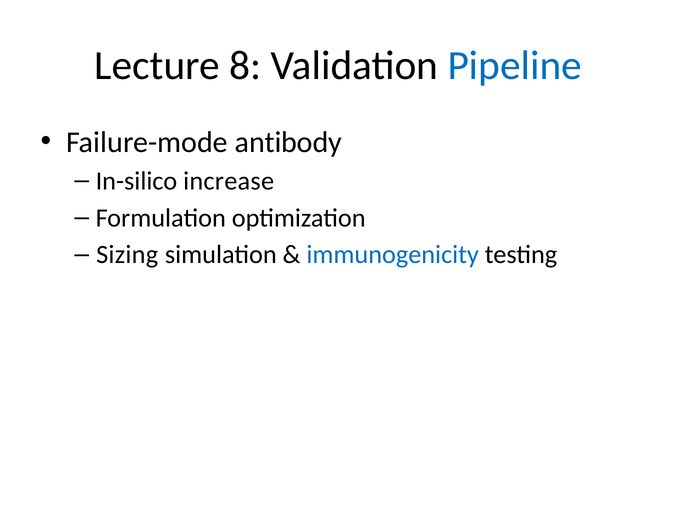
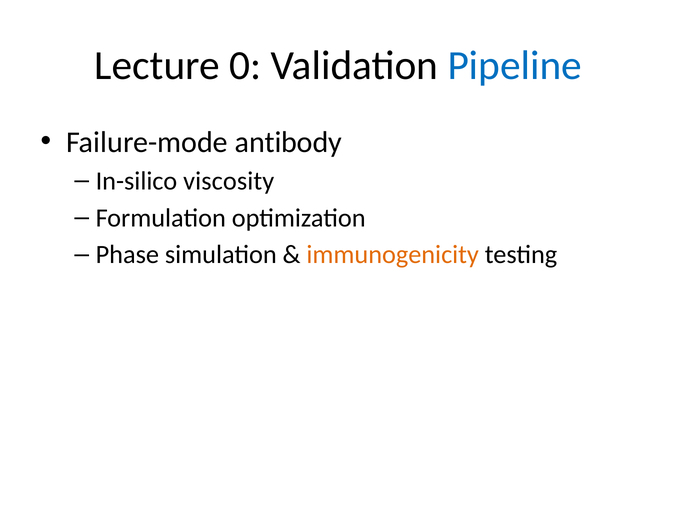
8: 8 -> 0
increase: increase -> viscosity
Sizing: Sizing -> Phase
immunogenicity colour: blue -> orange
